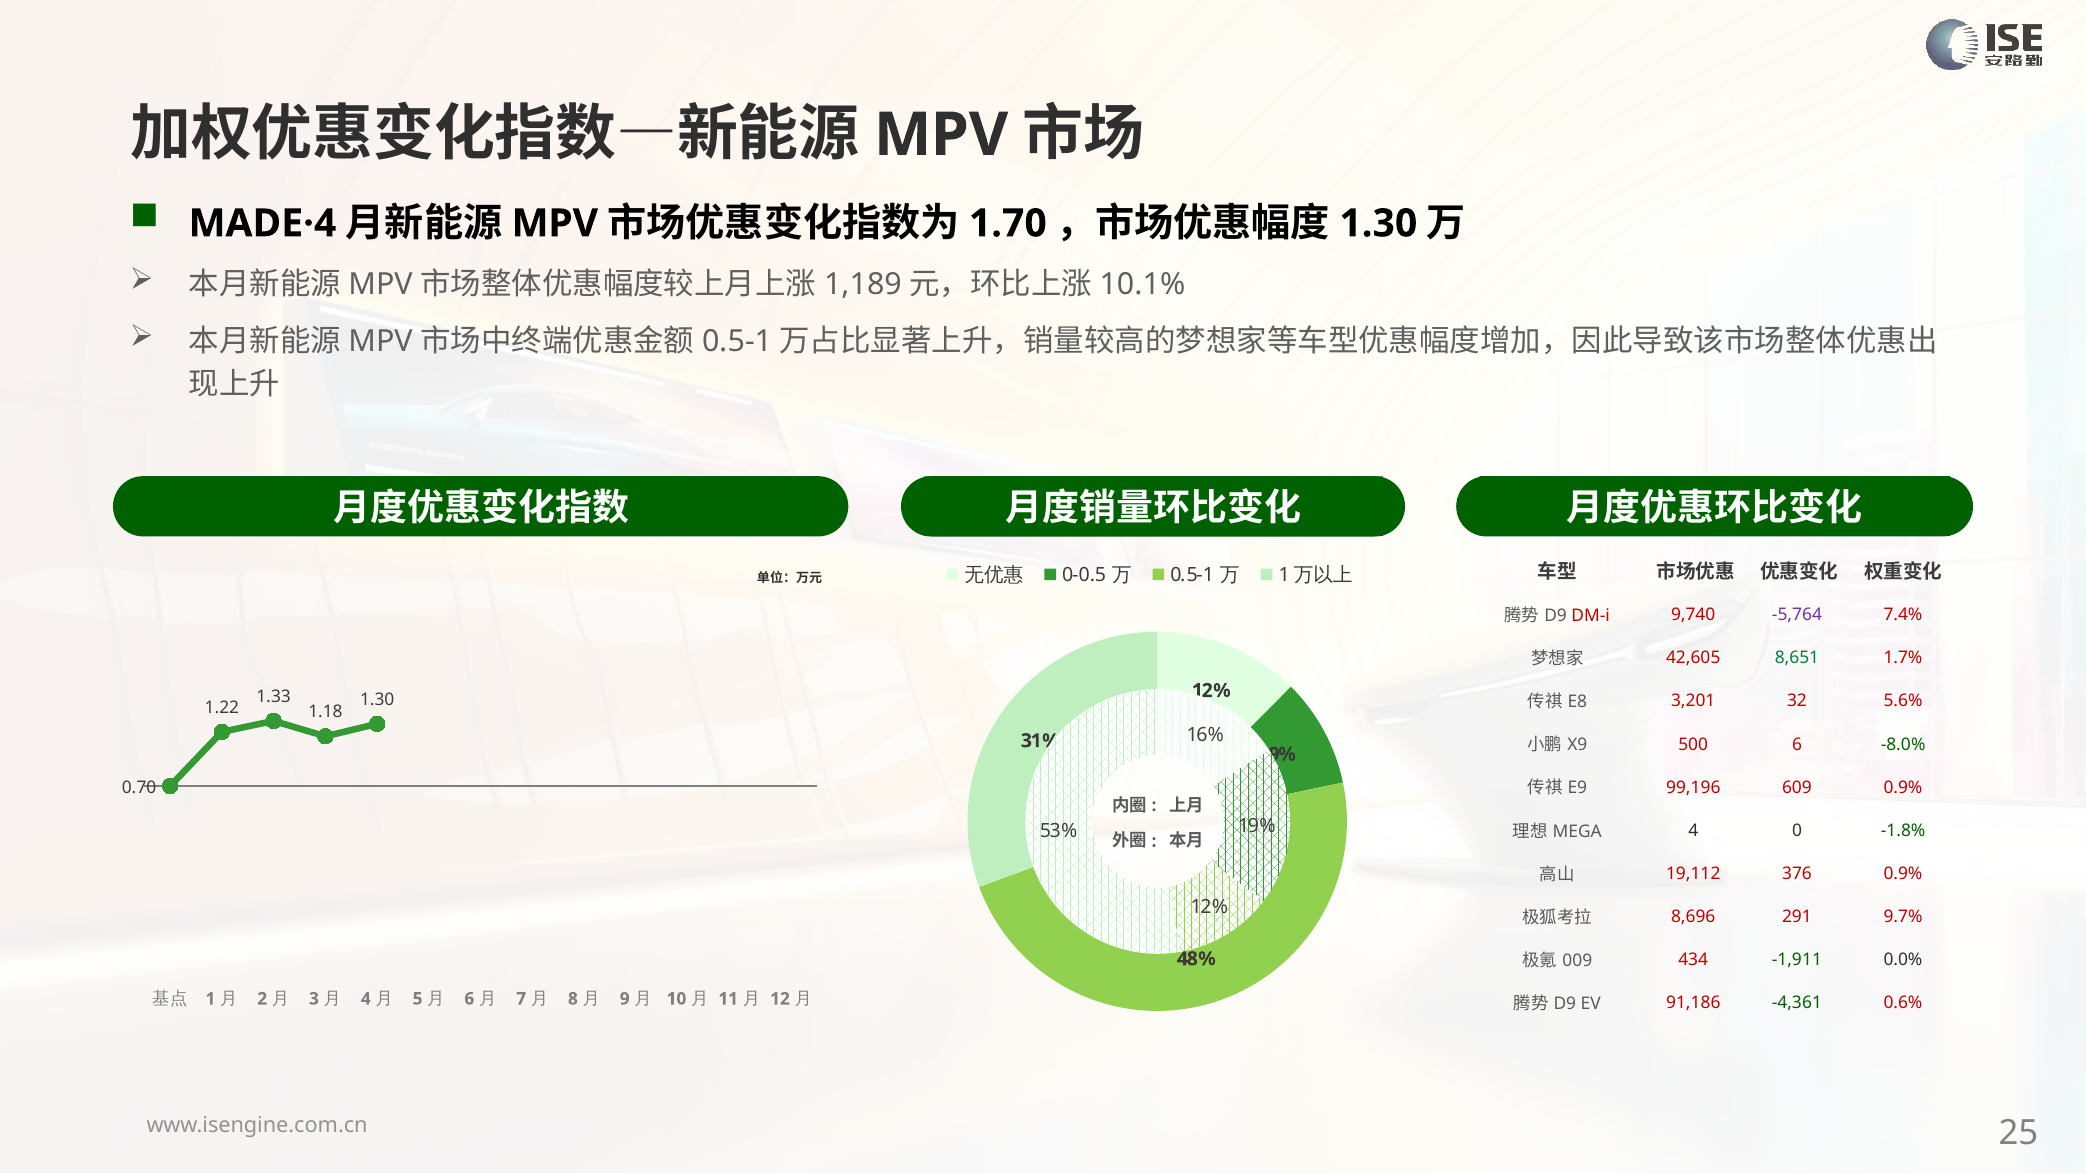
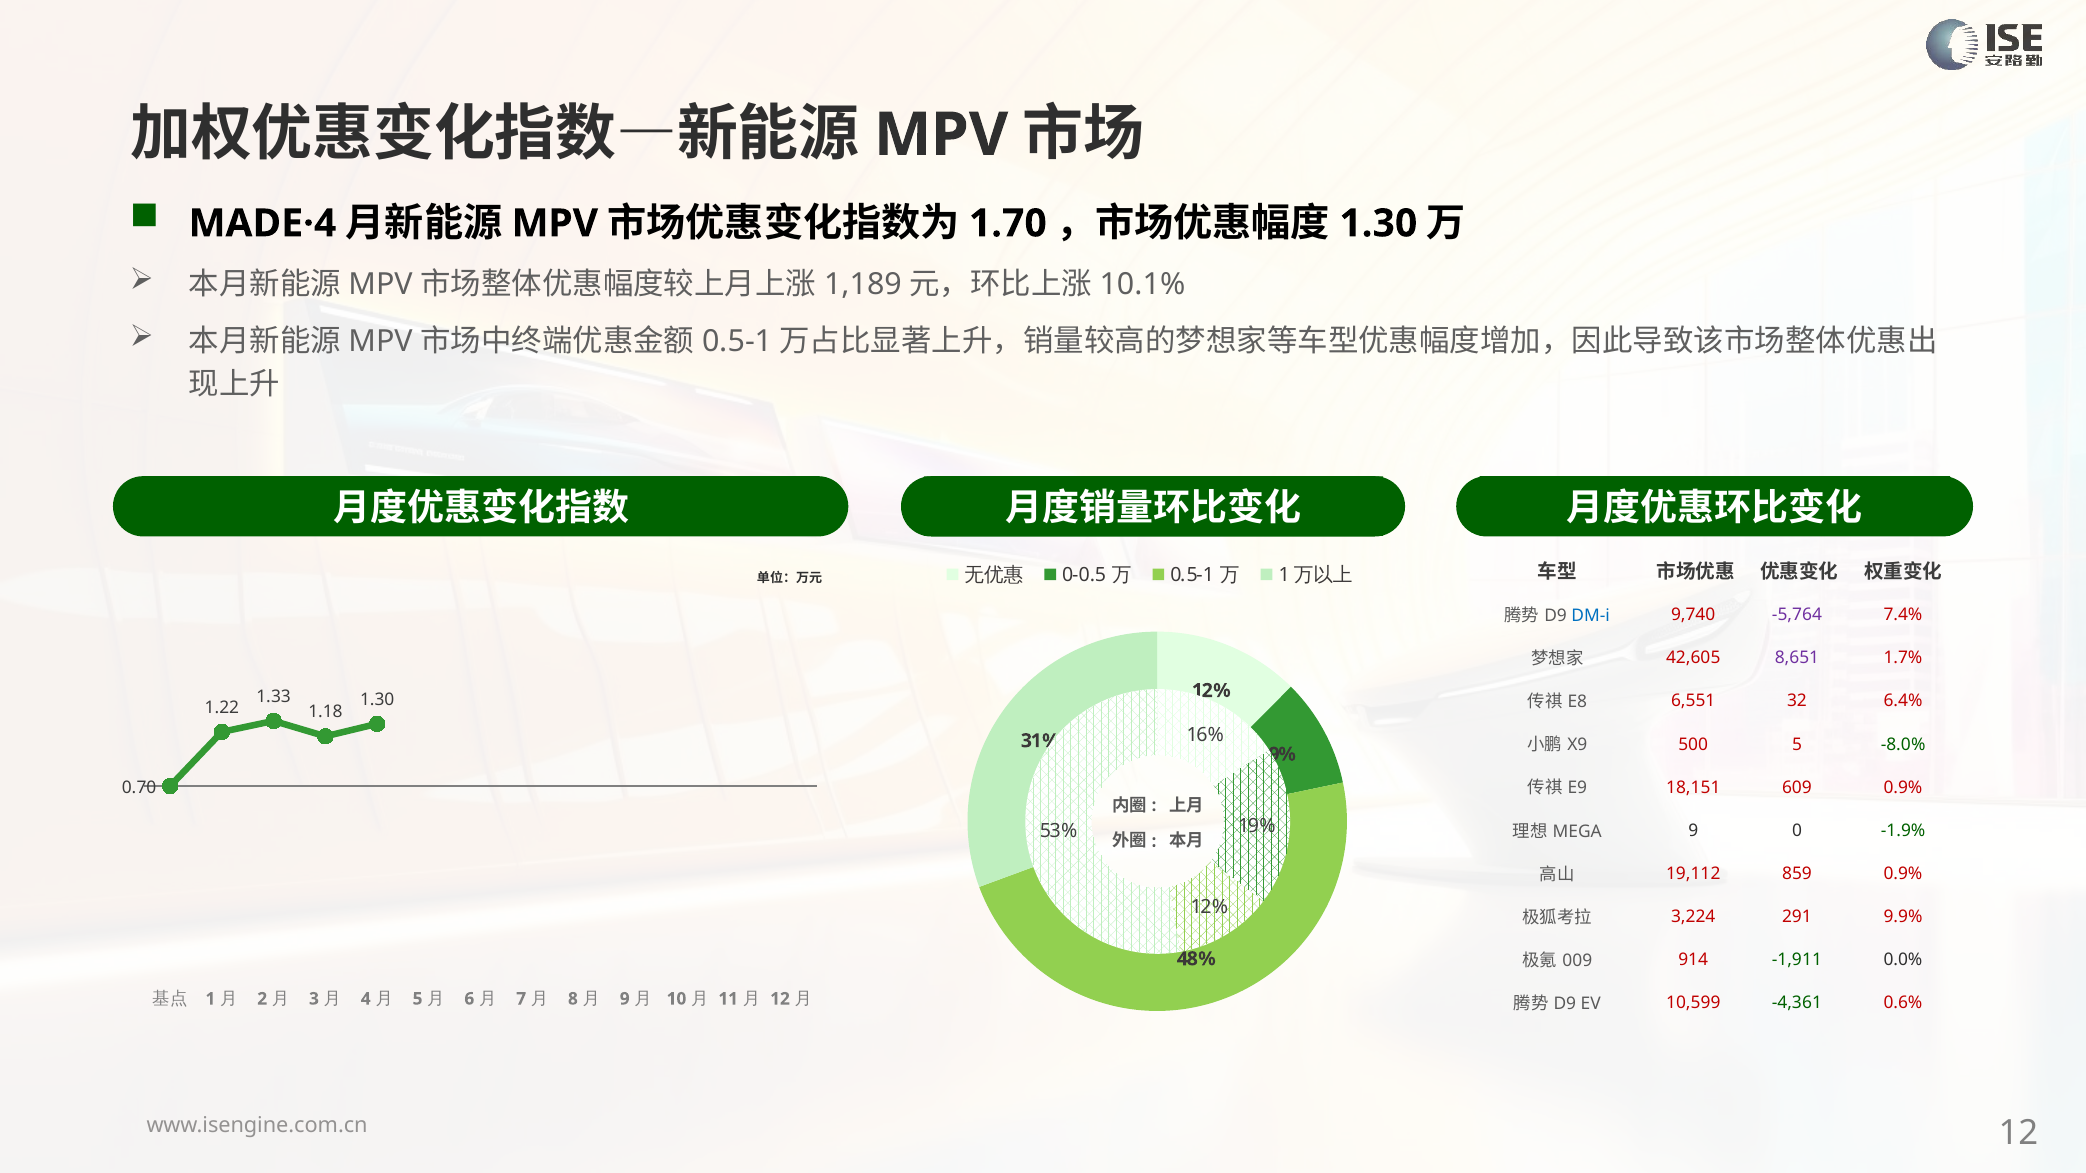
DM-i colour: red -> blue
8,651 colour: green -> purple
3,201: 3,201 -> 6,551
5.6%: 5.6% -> 6.4%
500 6: 6 -> 5
99,196: 99,196 -> 18,151
4 at (1693, 831): 4 -> 9
-1.8%: -1.8% -> -1.9%
376: 376 -> 859
8,696: 8,696 -> 3,224
9.7%: 9.7% -> 9.9%
434: 434 -> 914
91,186: 91,186 -> 10,599
25 at (2018, 1134): 25 -> 12
